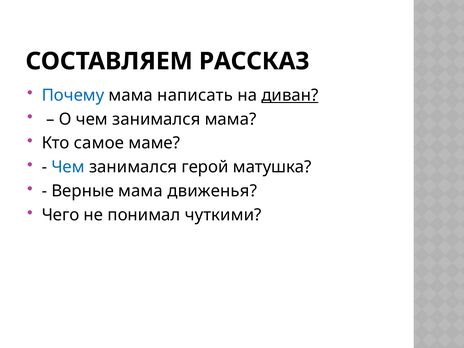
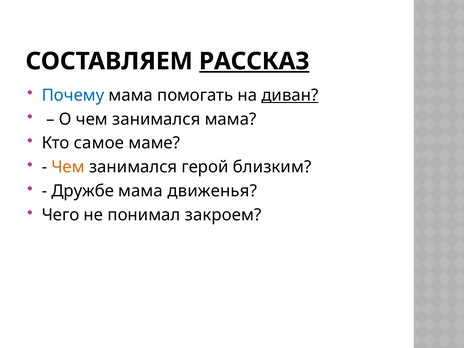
РАССКАЗ underline: none -> present
написать: написать -> помогать
Чем at (68, 167) colour: blue -> orange
матушка: матушка -> близким
Верные: Верные -> Дружбе
чуткими: чуткими -> закроем
